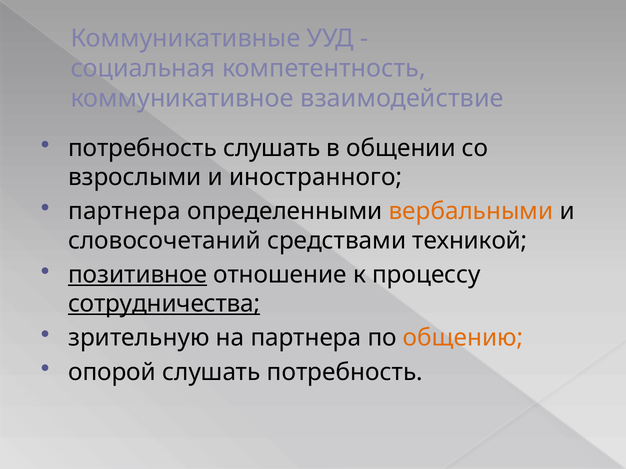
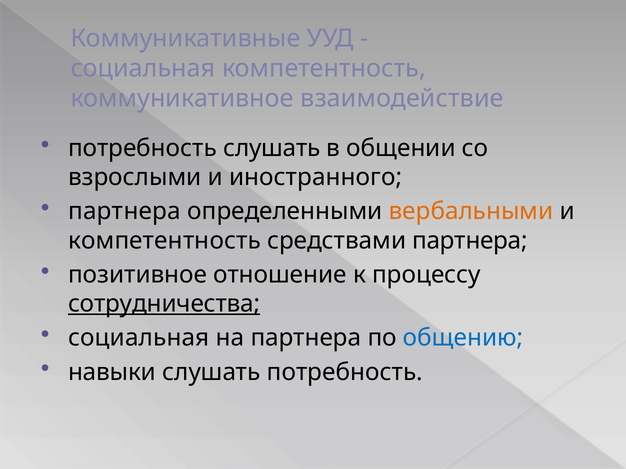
словосочетаний at (165, 241): словосочетаний -> компетентность
средствами техникой: техникой -> партнера
позитивное underline: present -> none
зрительную at (139, 338): зрительную -> социальная
общению colour: orange -> blue
опорой: опорой -> навыки
